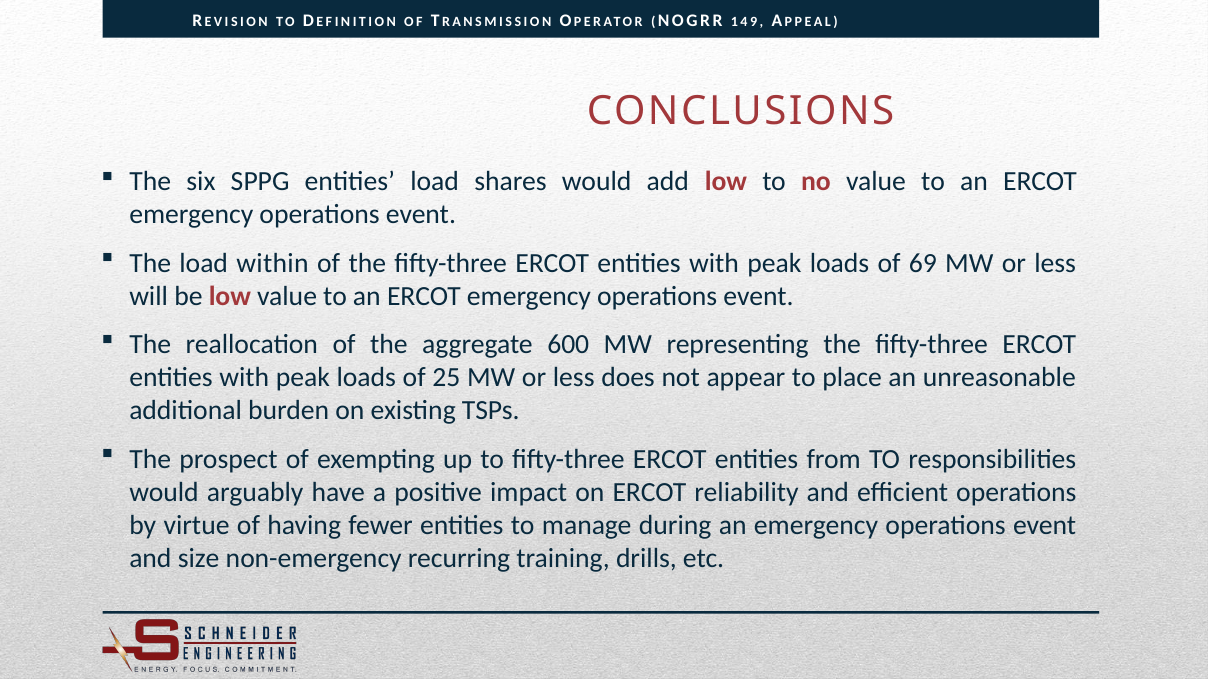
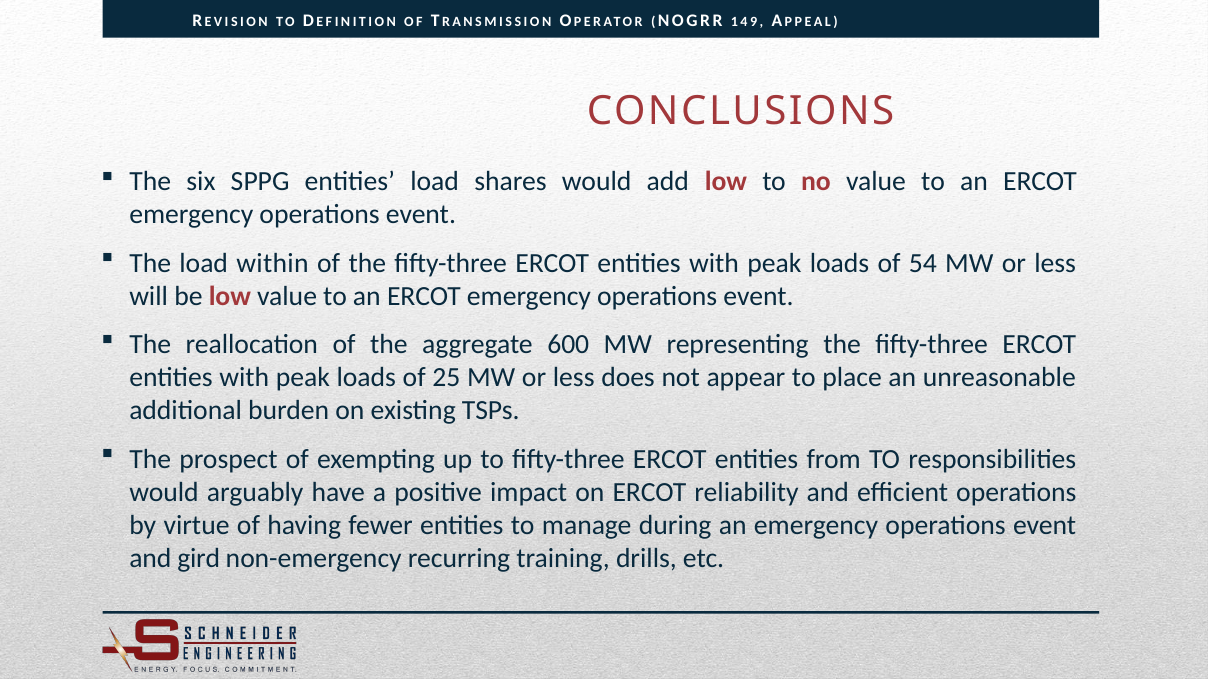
69: 69 -> 54
size: size -> gird
